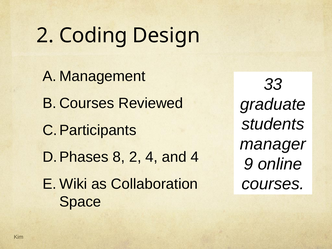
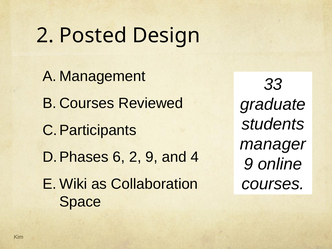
Coding: Coding -> Posted
8: 8 -> 6
2 4: 4 -> 9
